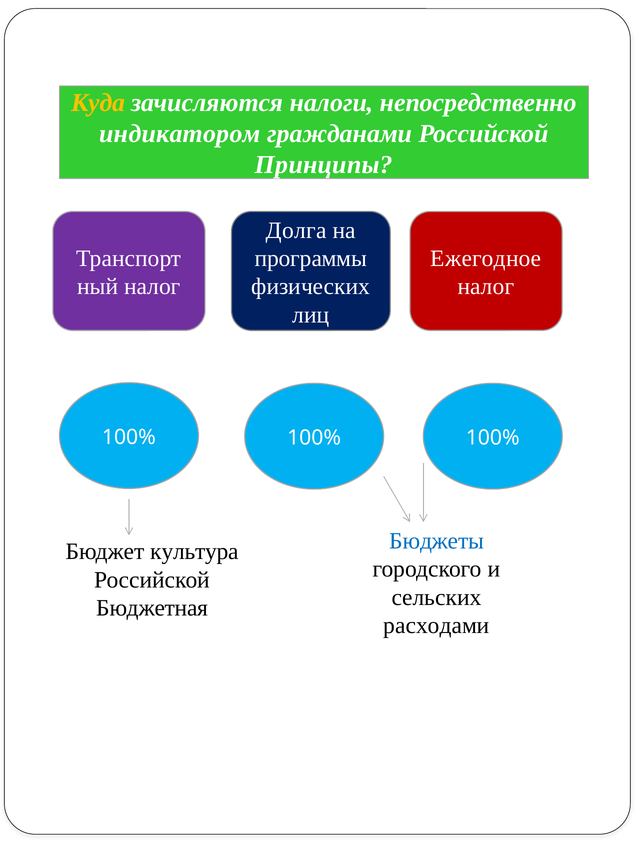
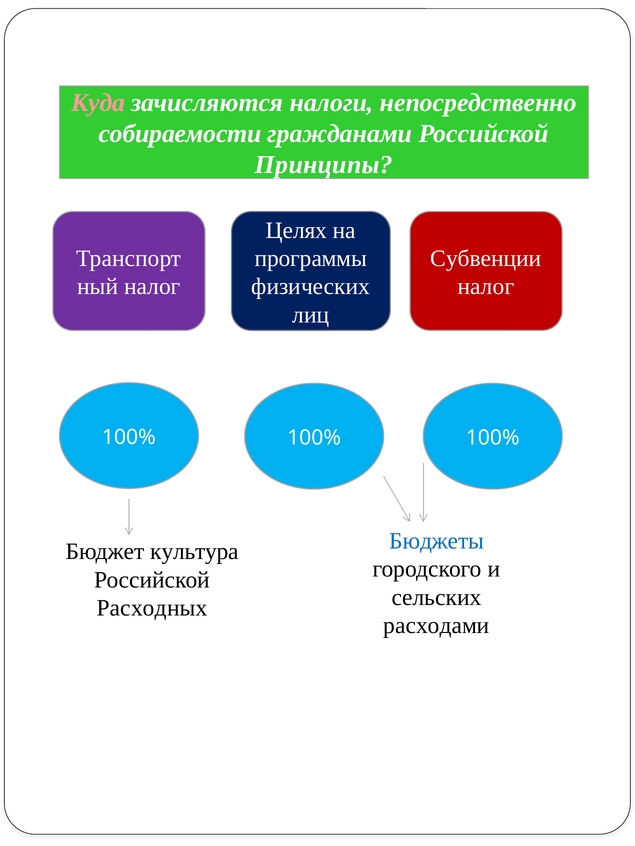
Куда colour: yellow -> pink
индикатором: индикатором -> собираемости
Долга: Долга -> Целях
Ежегодное: Ежегодное -> Субвенции
Бюджетная: Бюджетная -> Расходных
